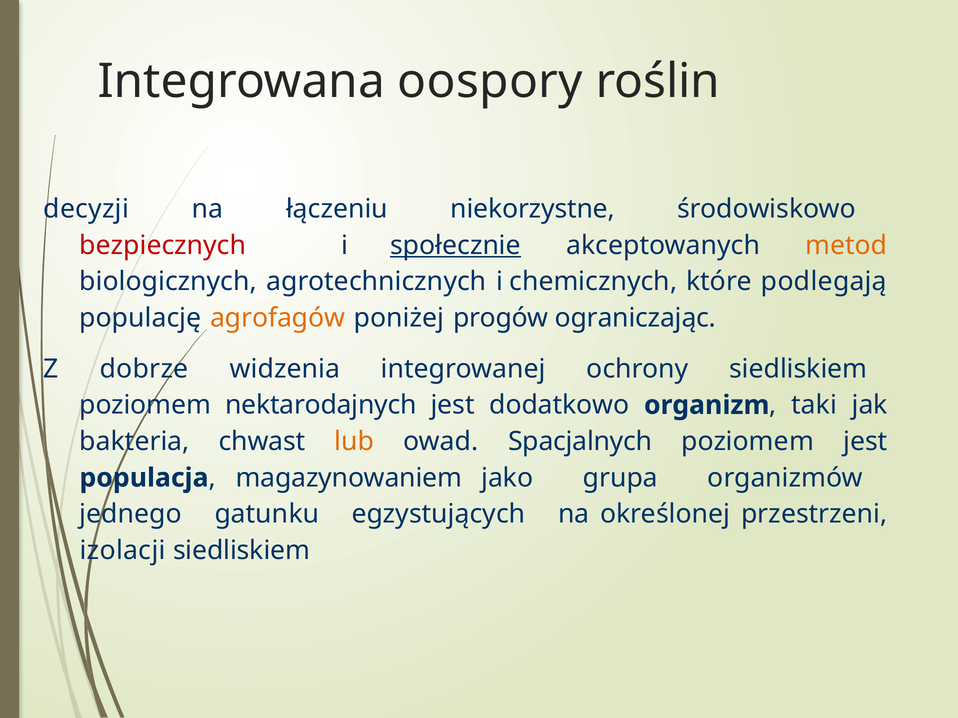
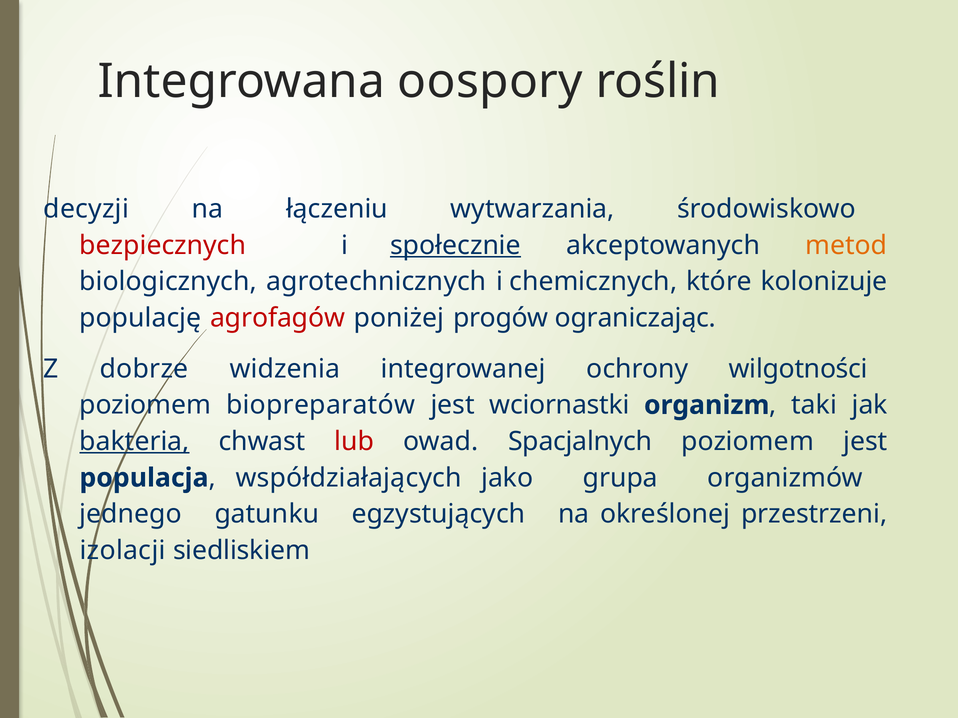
niekorzystne: niekorzystne -> wytwarzania
podlegają: podlegają -> kolonizuje
agrofagów colour: orange -> red
ochrony siedliskiem: siedliskiem -> wilgotności
nektarodajnych: nektarodajnych -> biopreparatów
dodatkowo: dodatkowo -> wciornastki
bakteria underline: none -> present
lub colour: orange -> red
magazynowaniem: magazynowaniem -> współdziałających
